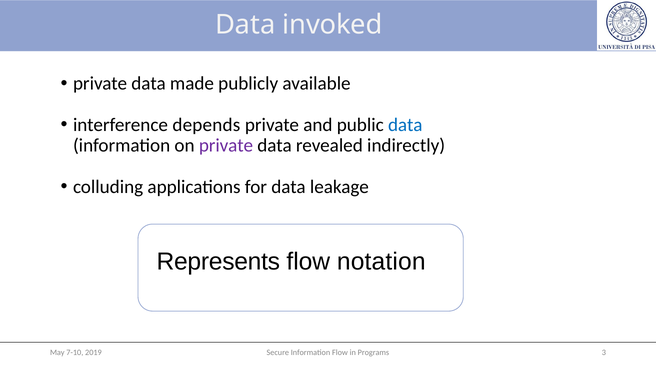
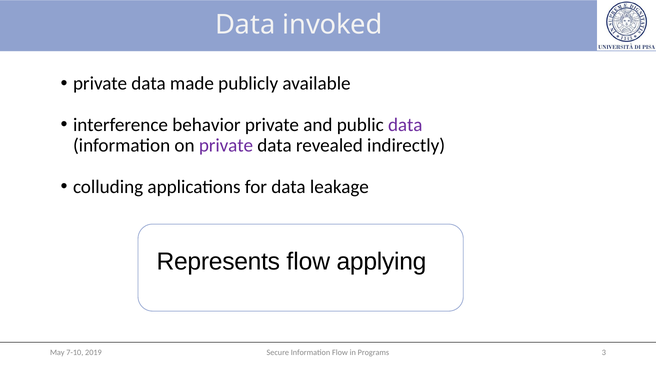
depends: depends -> behavior
data at (405, 125) colour: blue -> purple
notation: notation -> applying
